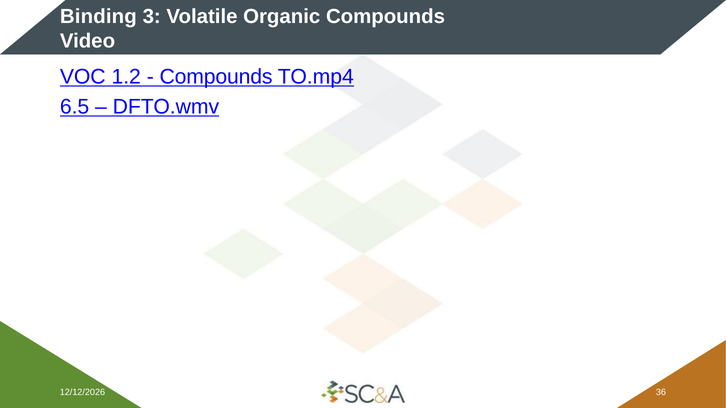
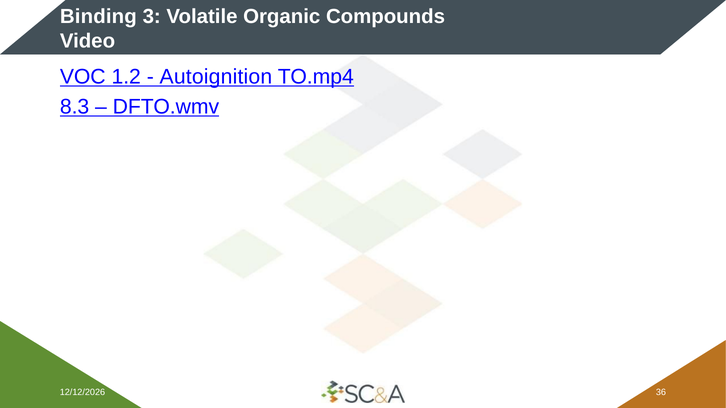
Compounds at (216, 77): Compounds -> Autoignition
6.5: 6.5 -> 8.3
